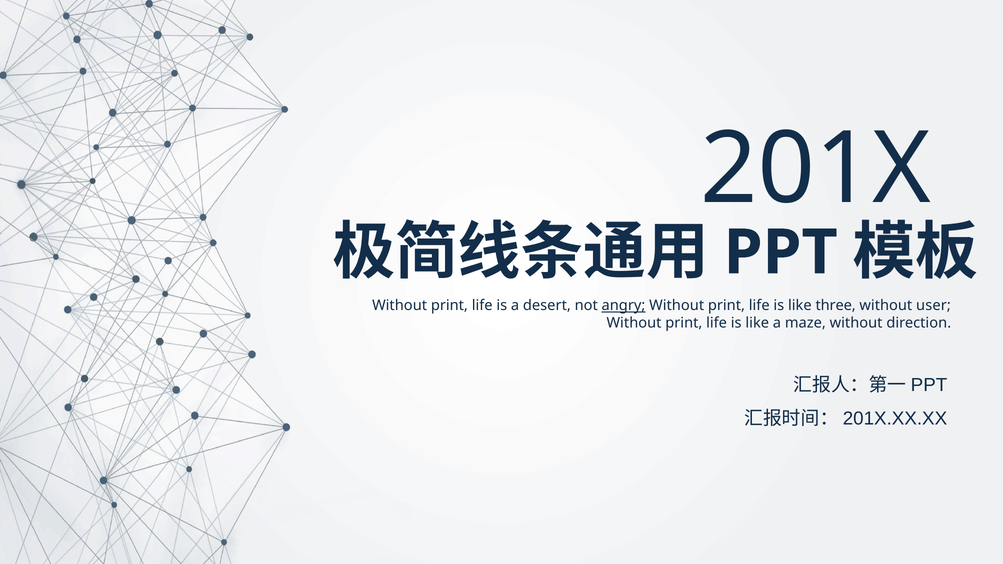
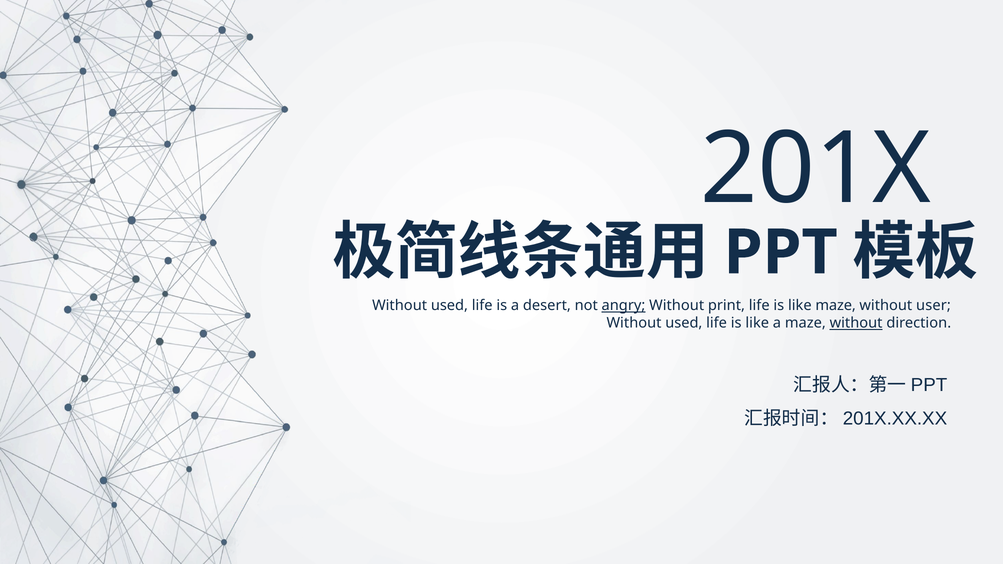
print at (449, 306): print -> used
like three: three -> maze
print at (684, 323): print -> used
without at (856, 323) underline: none -> present
